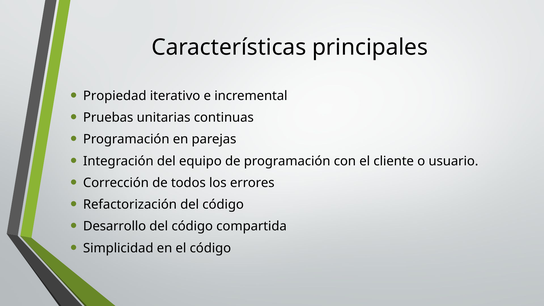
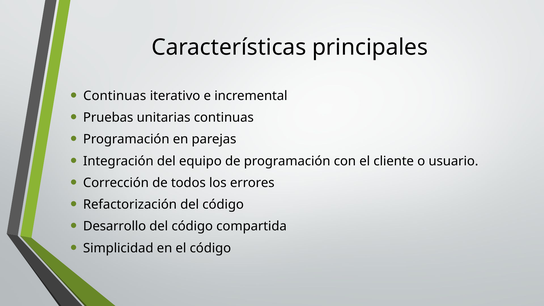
Propiedad at (115, 96): Propiedad -> Continuas
